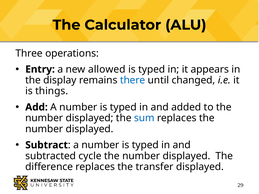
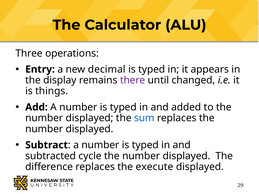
allowed: allowed -> decimal
there colour: blue -> purple
transfer: transfer -> execute
